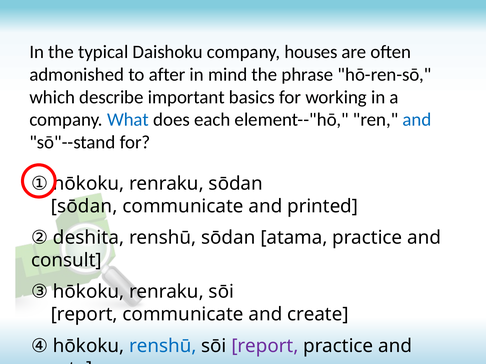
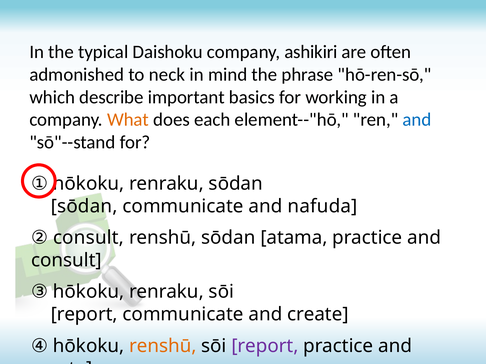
houses: houses -> ashikiri
after: after -> neck
What colour: blue -> orange
printed: printed -> nafuda
② deshita: deshita -> consult
renshū at (163, 346) colour: blue -> orange
